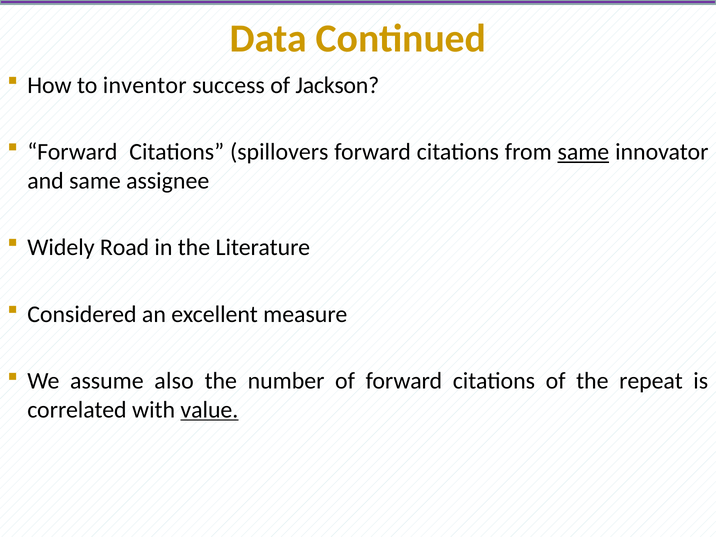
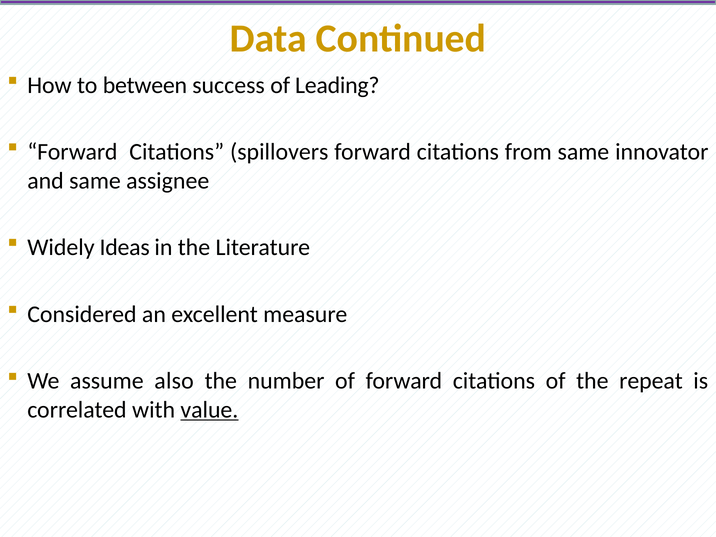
inventor: inventor -> between
Jackson: Jackson -> Leading
same at (583, 152) underline: present -> none
Road: Road -> Ideas
